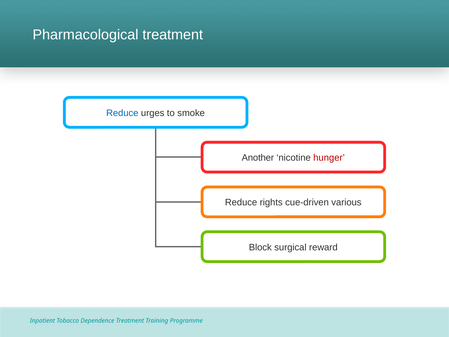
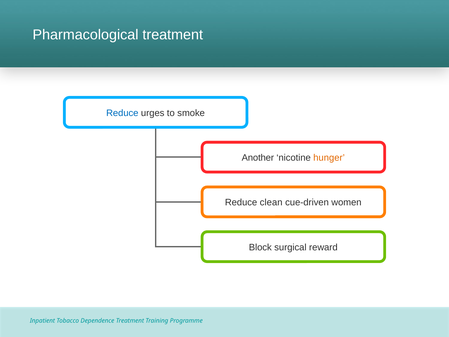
hunger colour: red -> orange
rights: rights -> clean
various: various -> women
